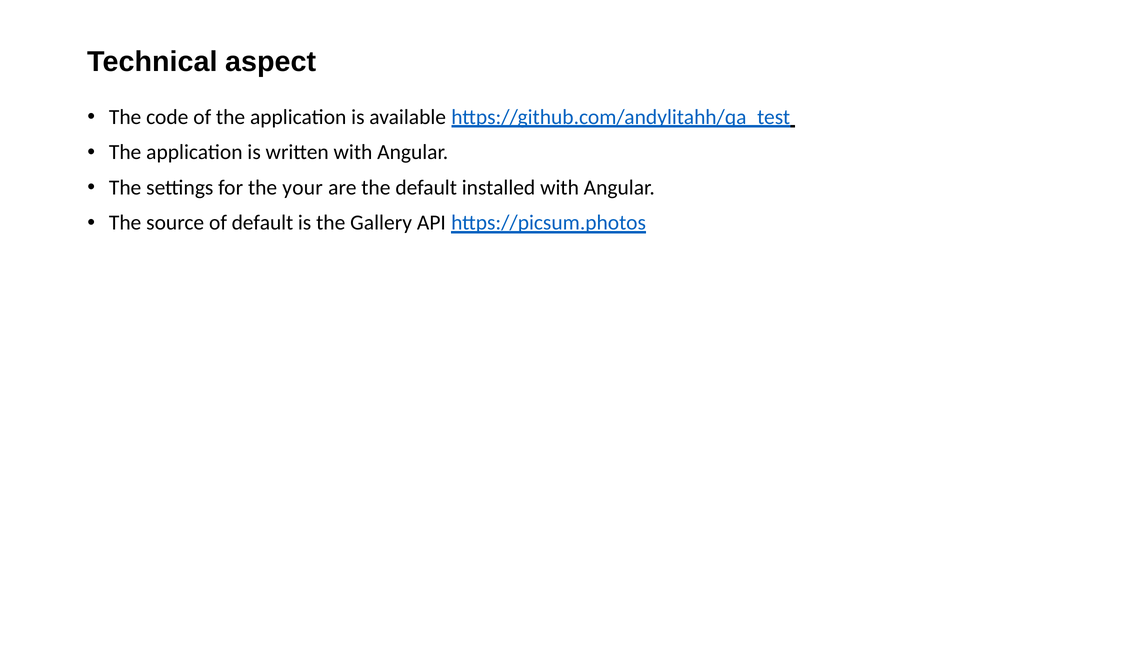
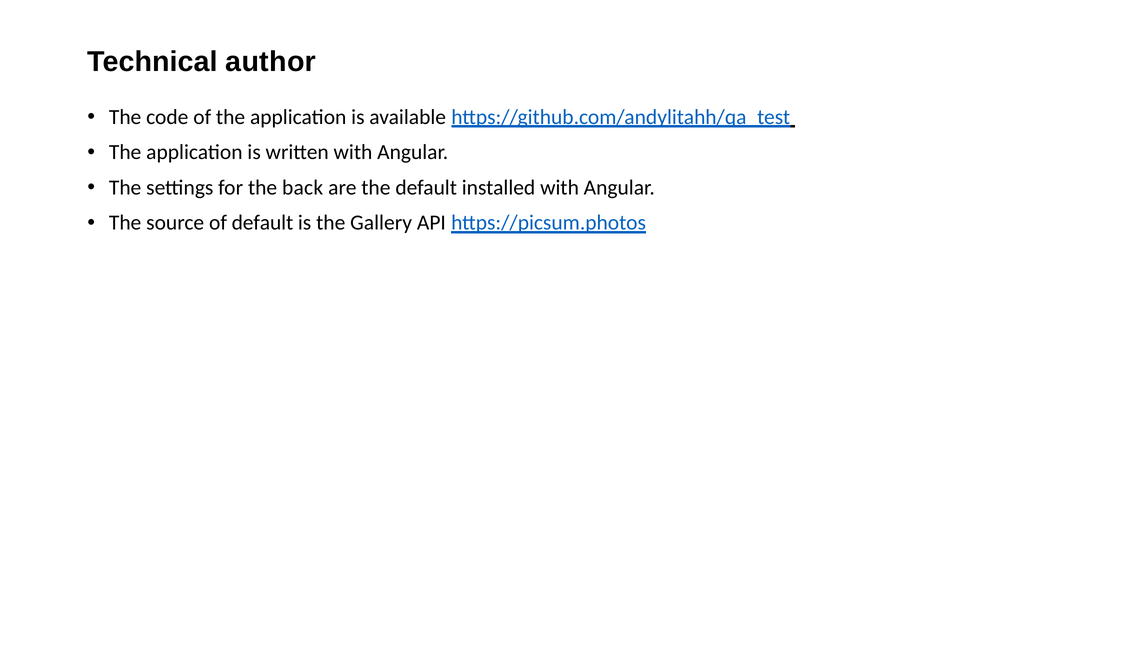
aspect: aspect -> author
your: your -> back
